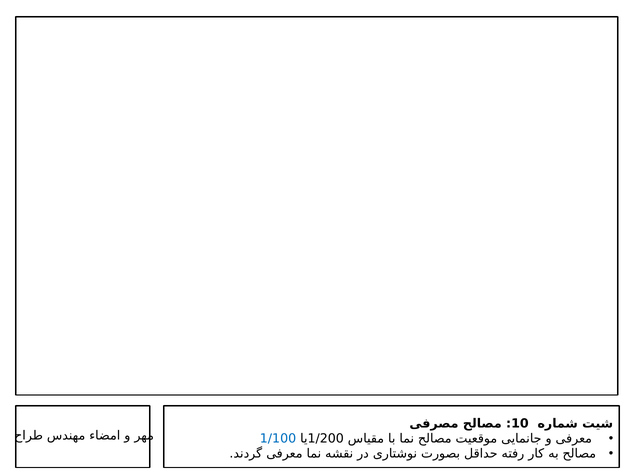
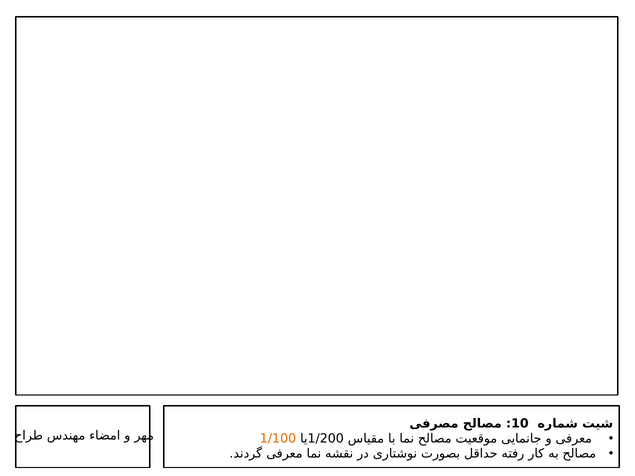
1/100 colour: blue -> orange
